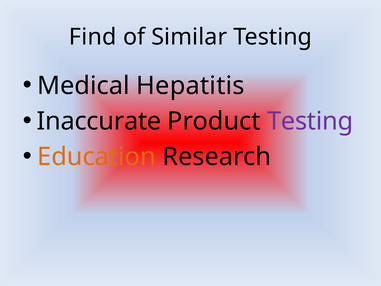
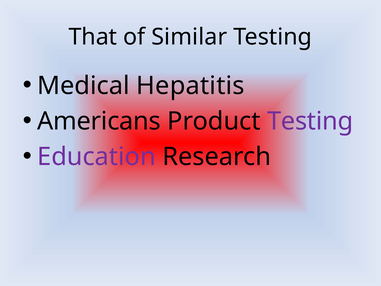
Find: Find -> That
Inaccurate: Inaccurate -> Americans
Education colour: orange -> purple
